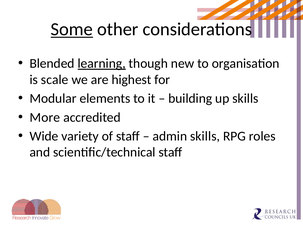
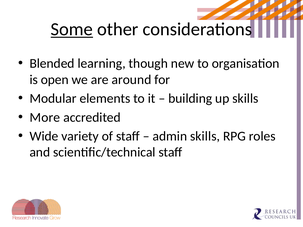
learning underline: present -> none
scale: scale -> open
highest: highest -> around
